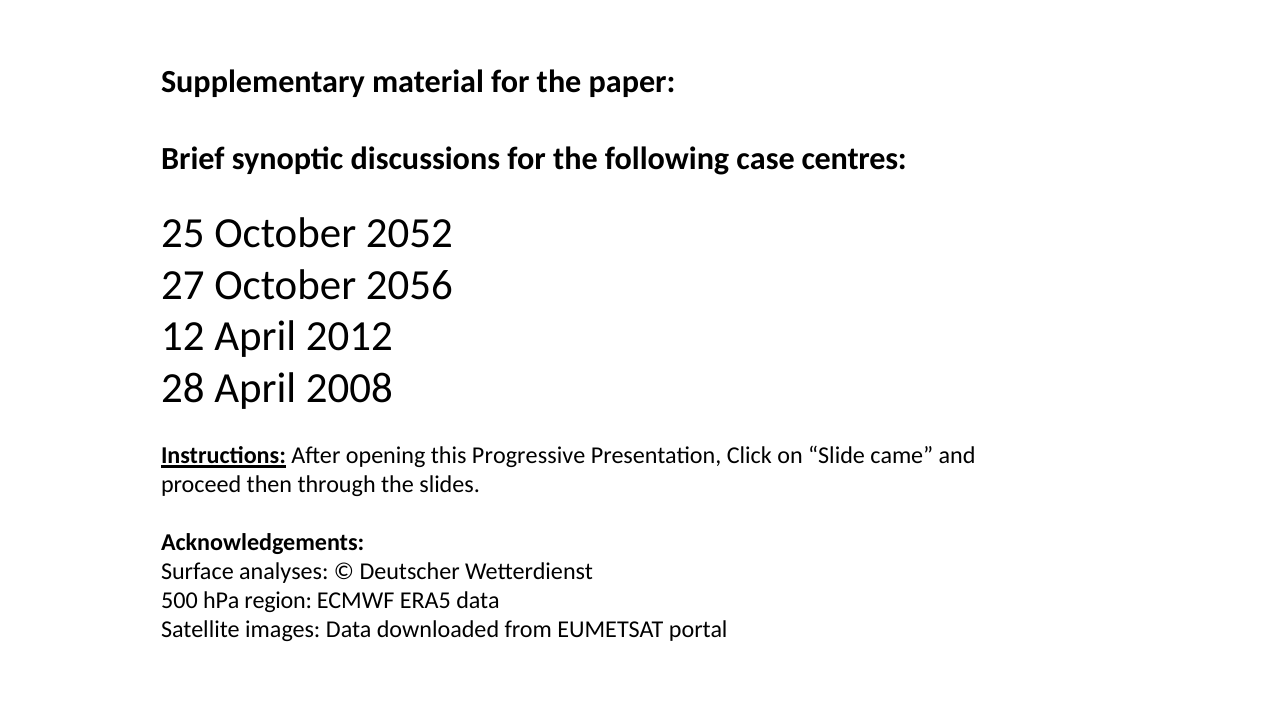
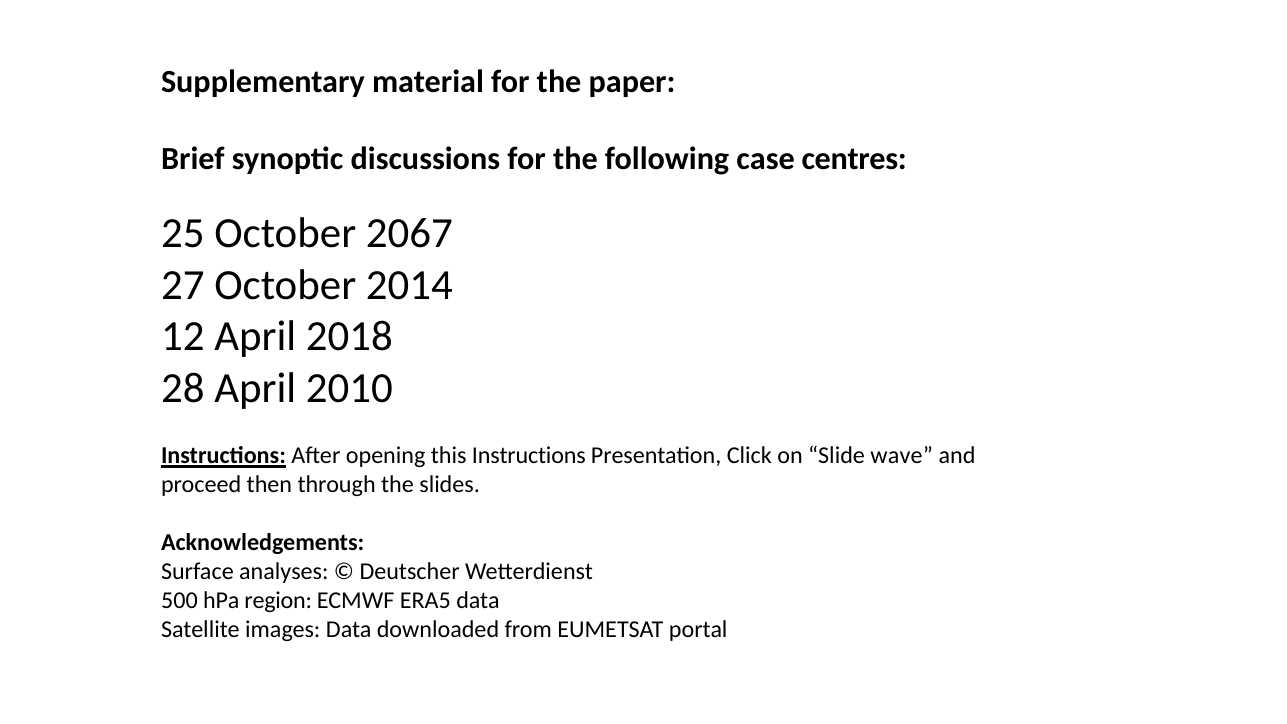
2052: 2052 -> 2067
2056: 2056 -> 2014
2012: 2012 -> 2018
2008: 2008 -> 2010
this Progressive: Progressive -> Instructions
came: came -> wave
